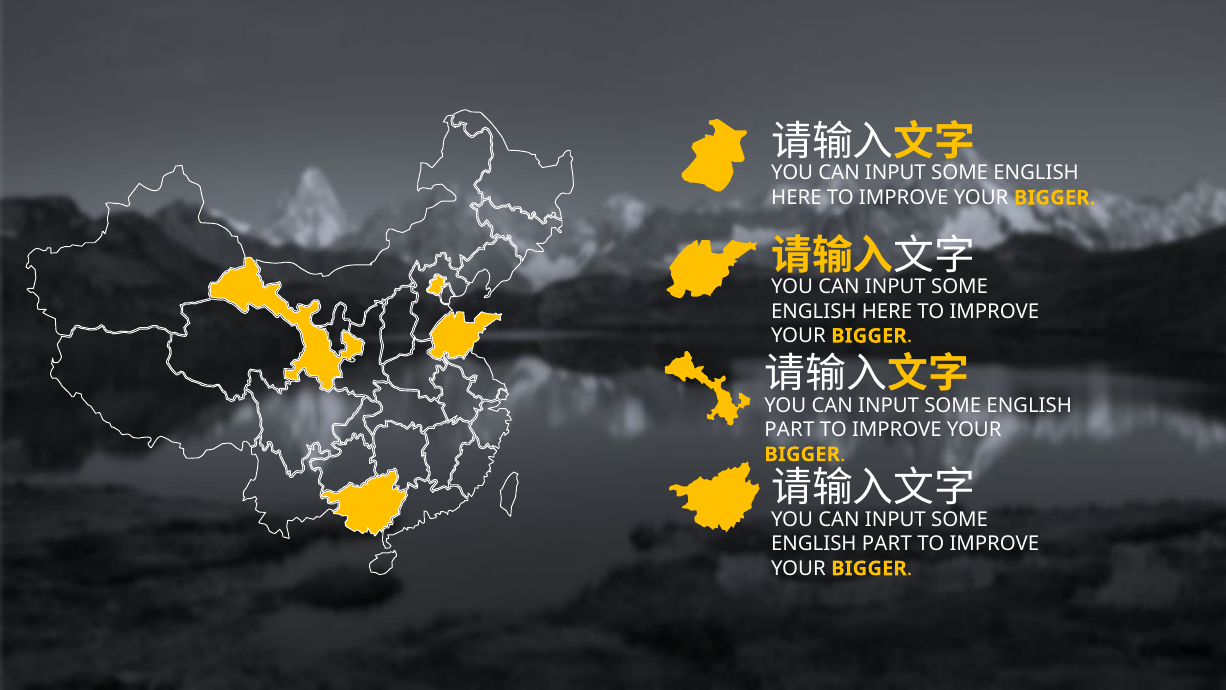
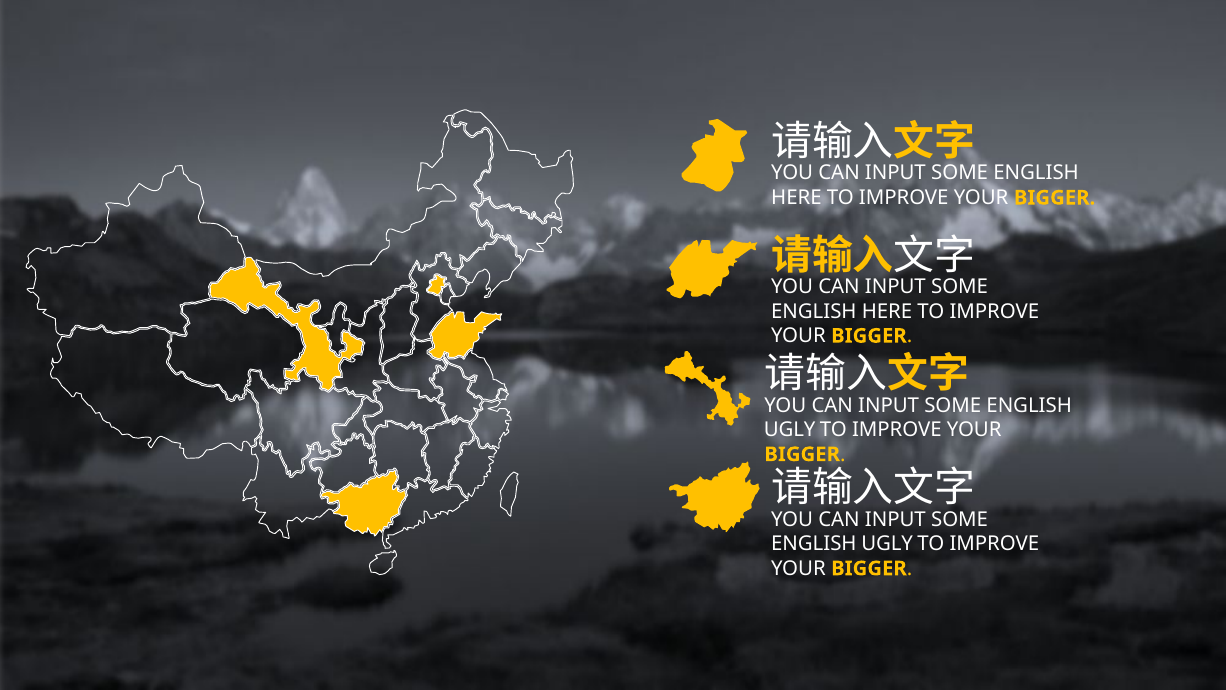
PART at (789, 430): PART -> UGLY
PART at (887, 544): PART -> UGLY
